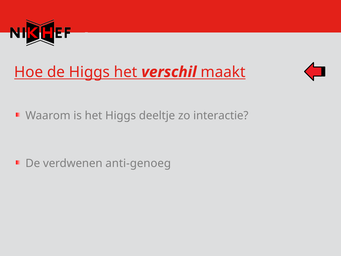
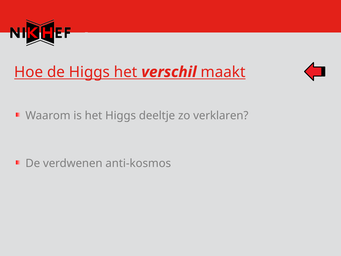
interactie: interactie -> verklaren
anti-genoeg: anti-genoeg -> anti-kosmos
